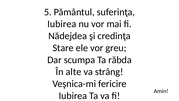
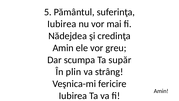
Stare at (63, 48): Stare -> Amin
răbda: răbda -> supăr
alte: alte -> plin
